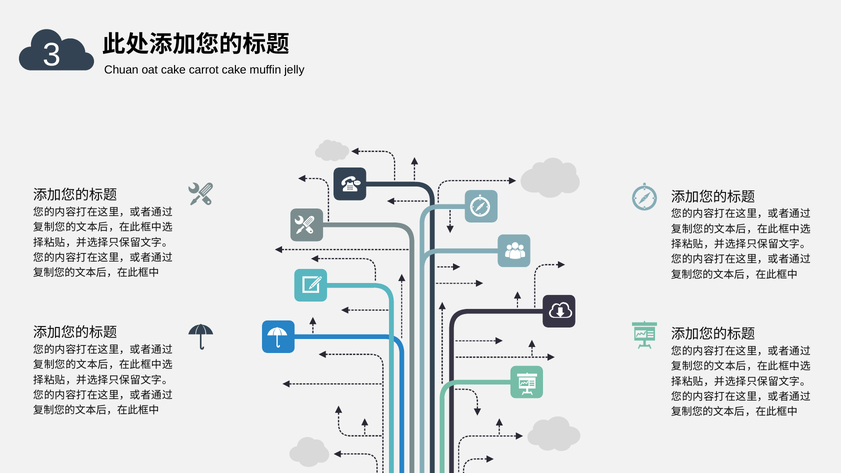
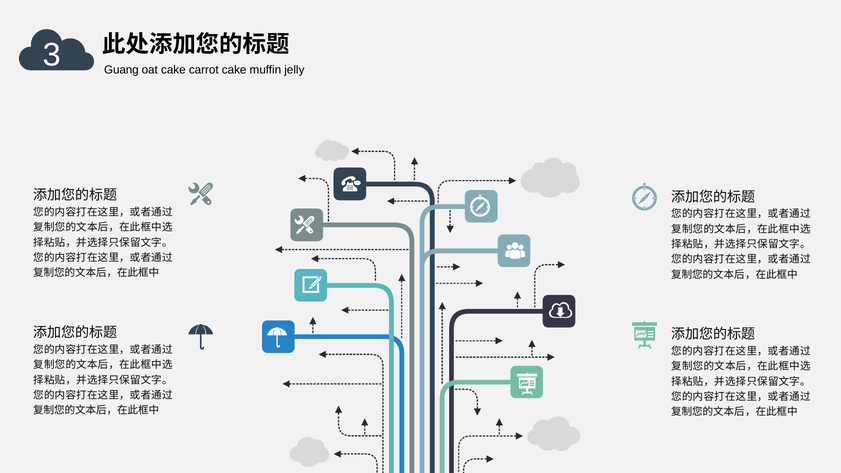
Chuan: Chuan -> Guang
